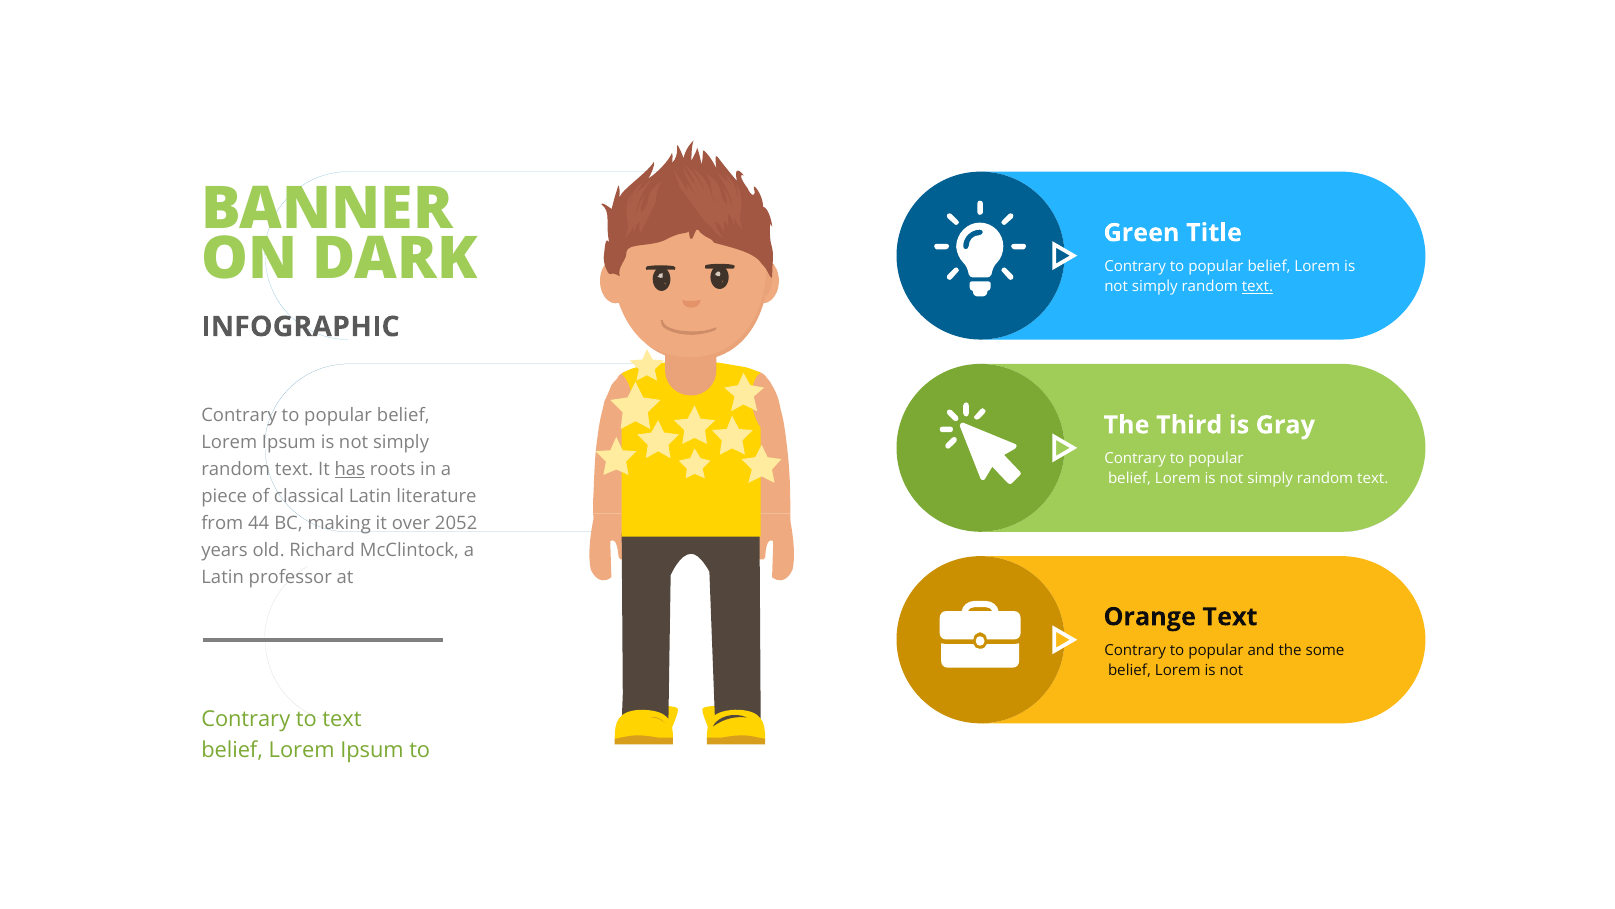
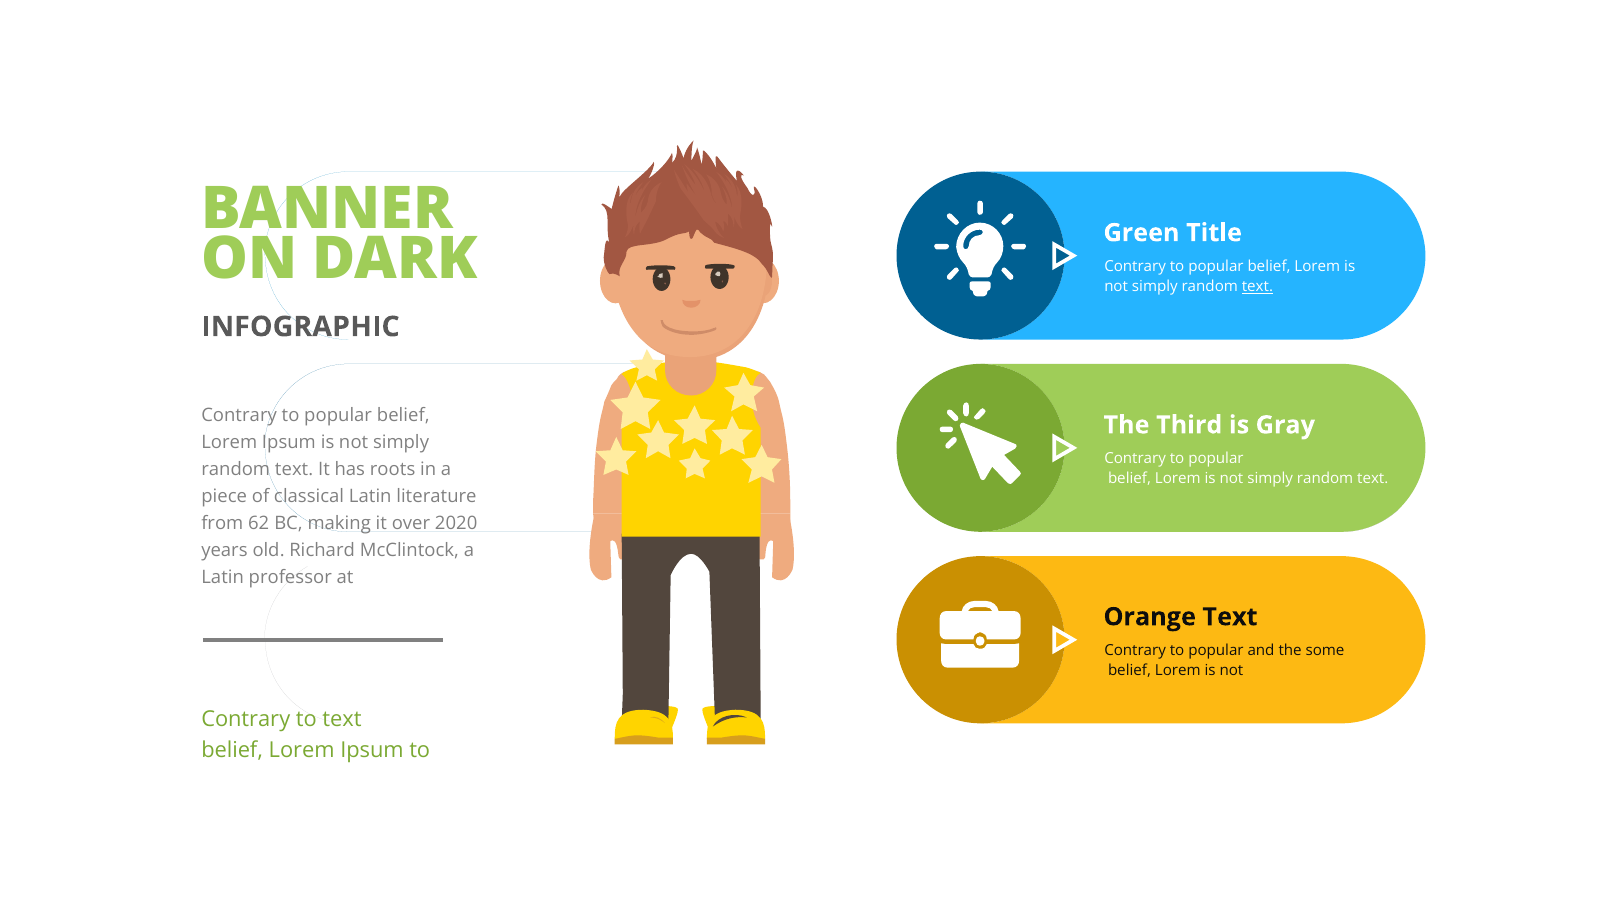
has underline: present -> none
44: 44 -> 62
2052: 2052 -> 2020
